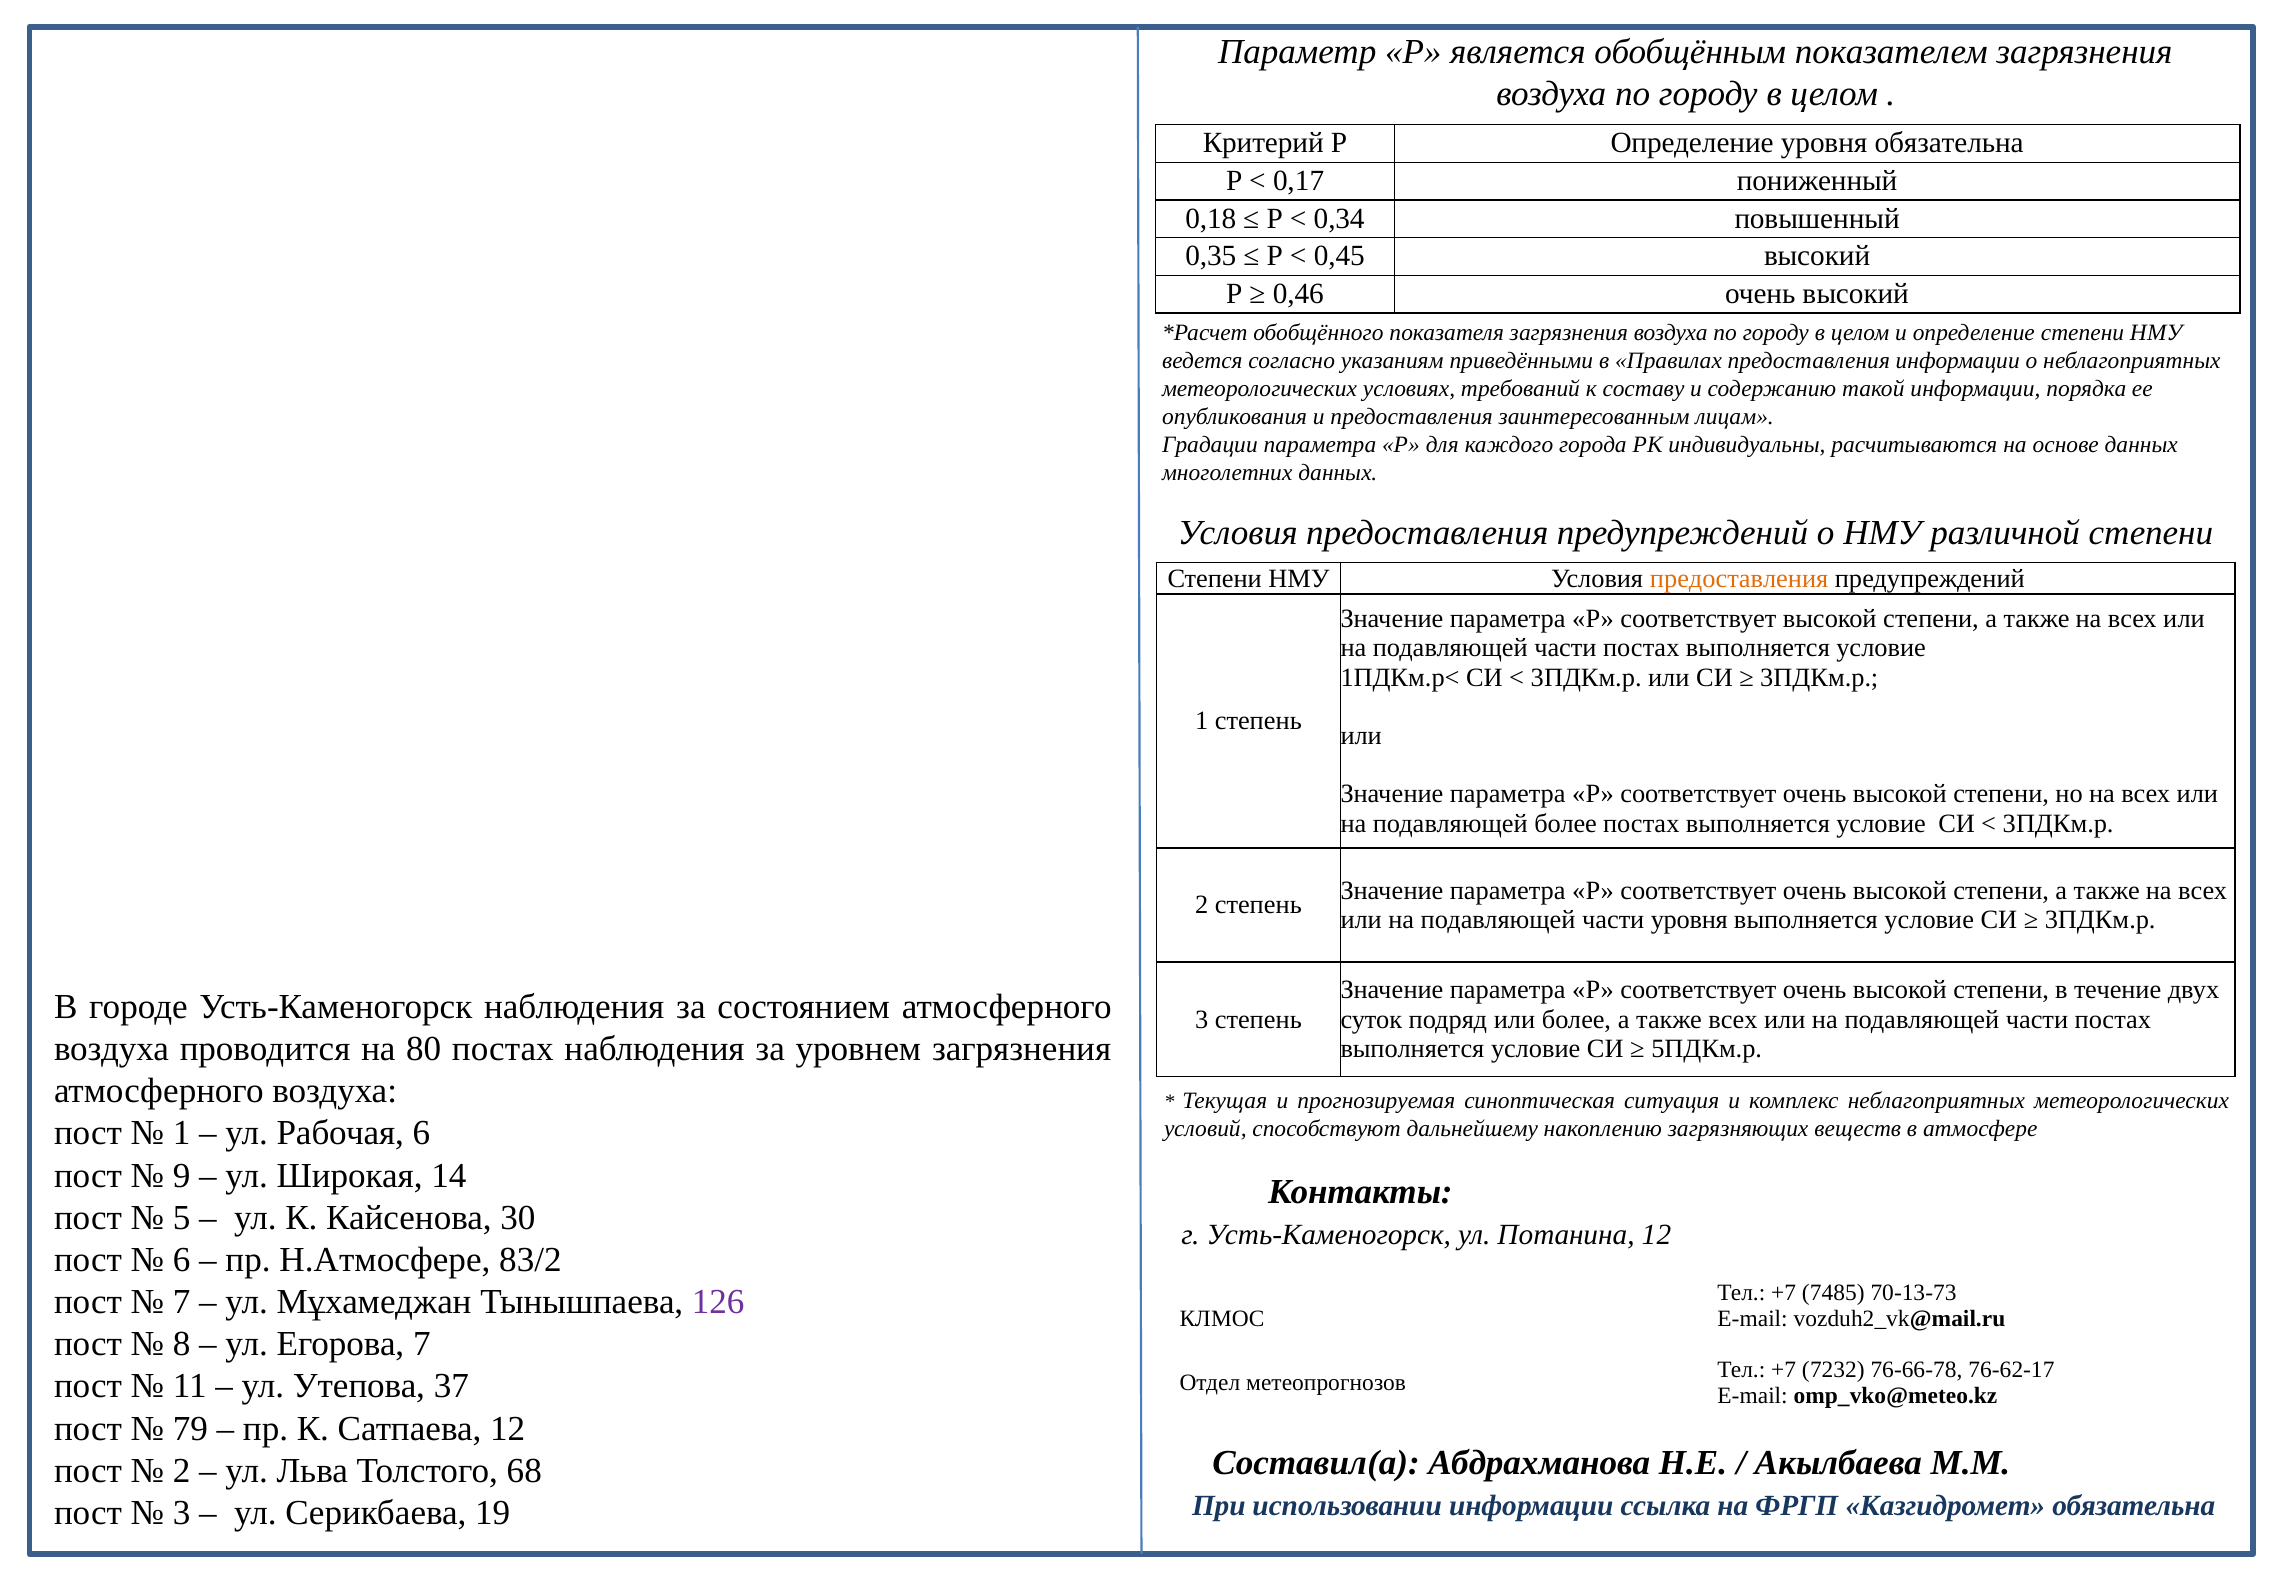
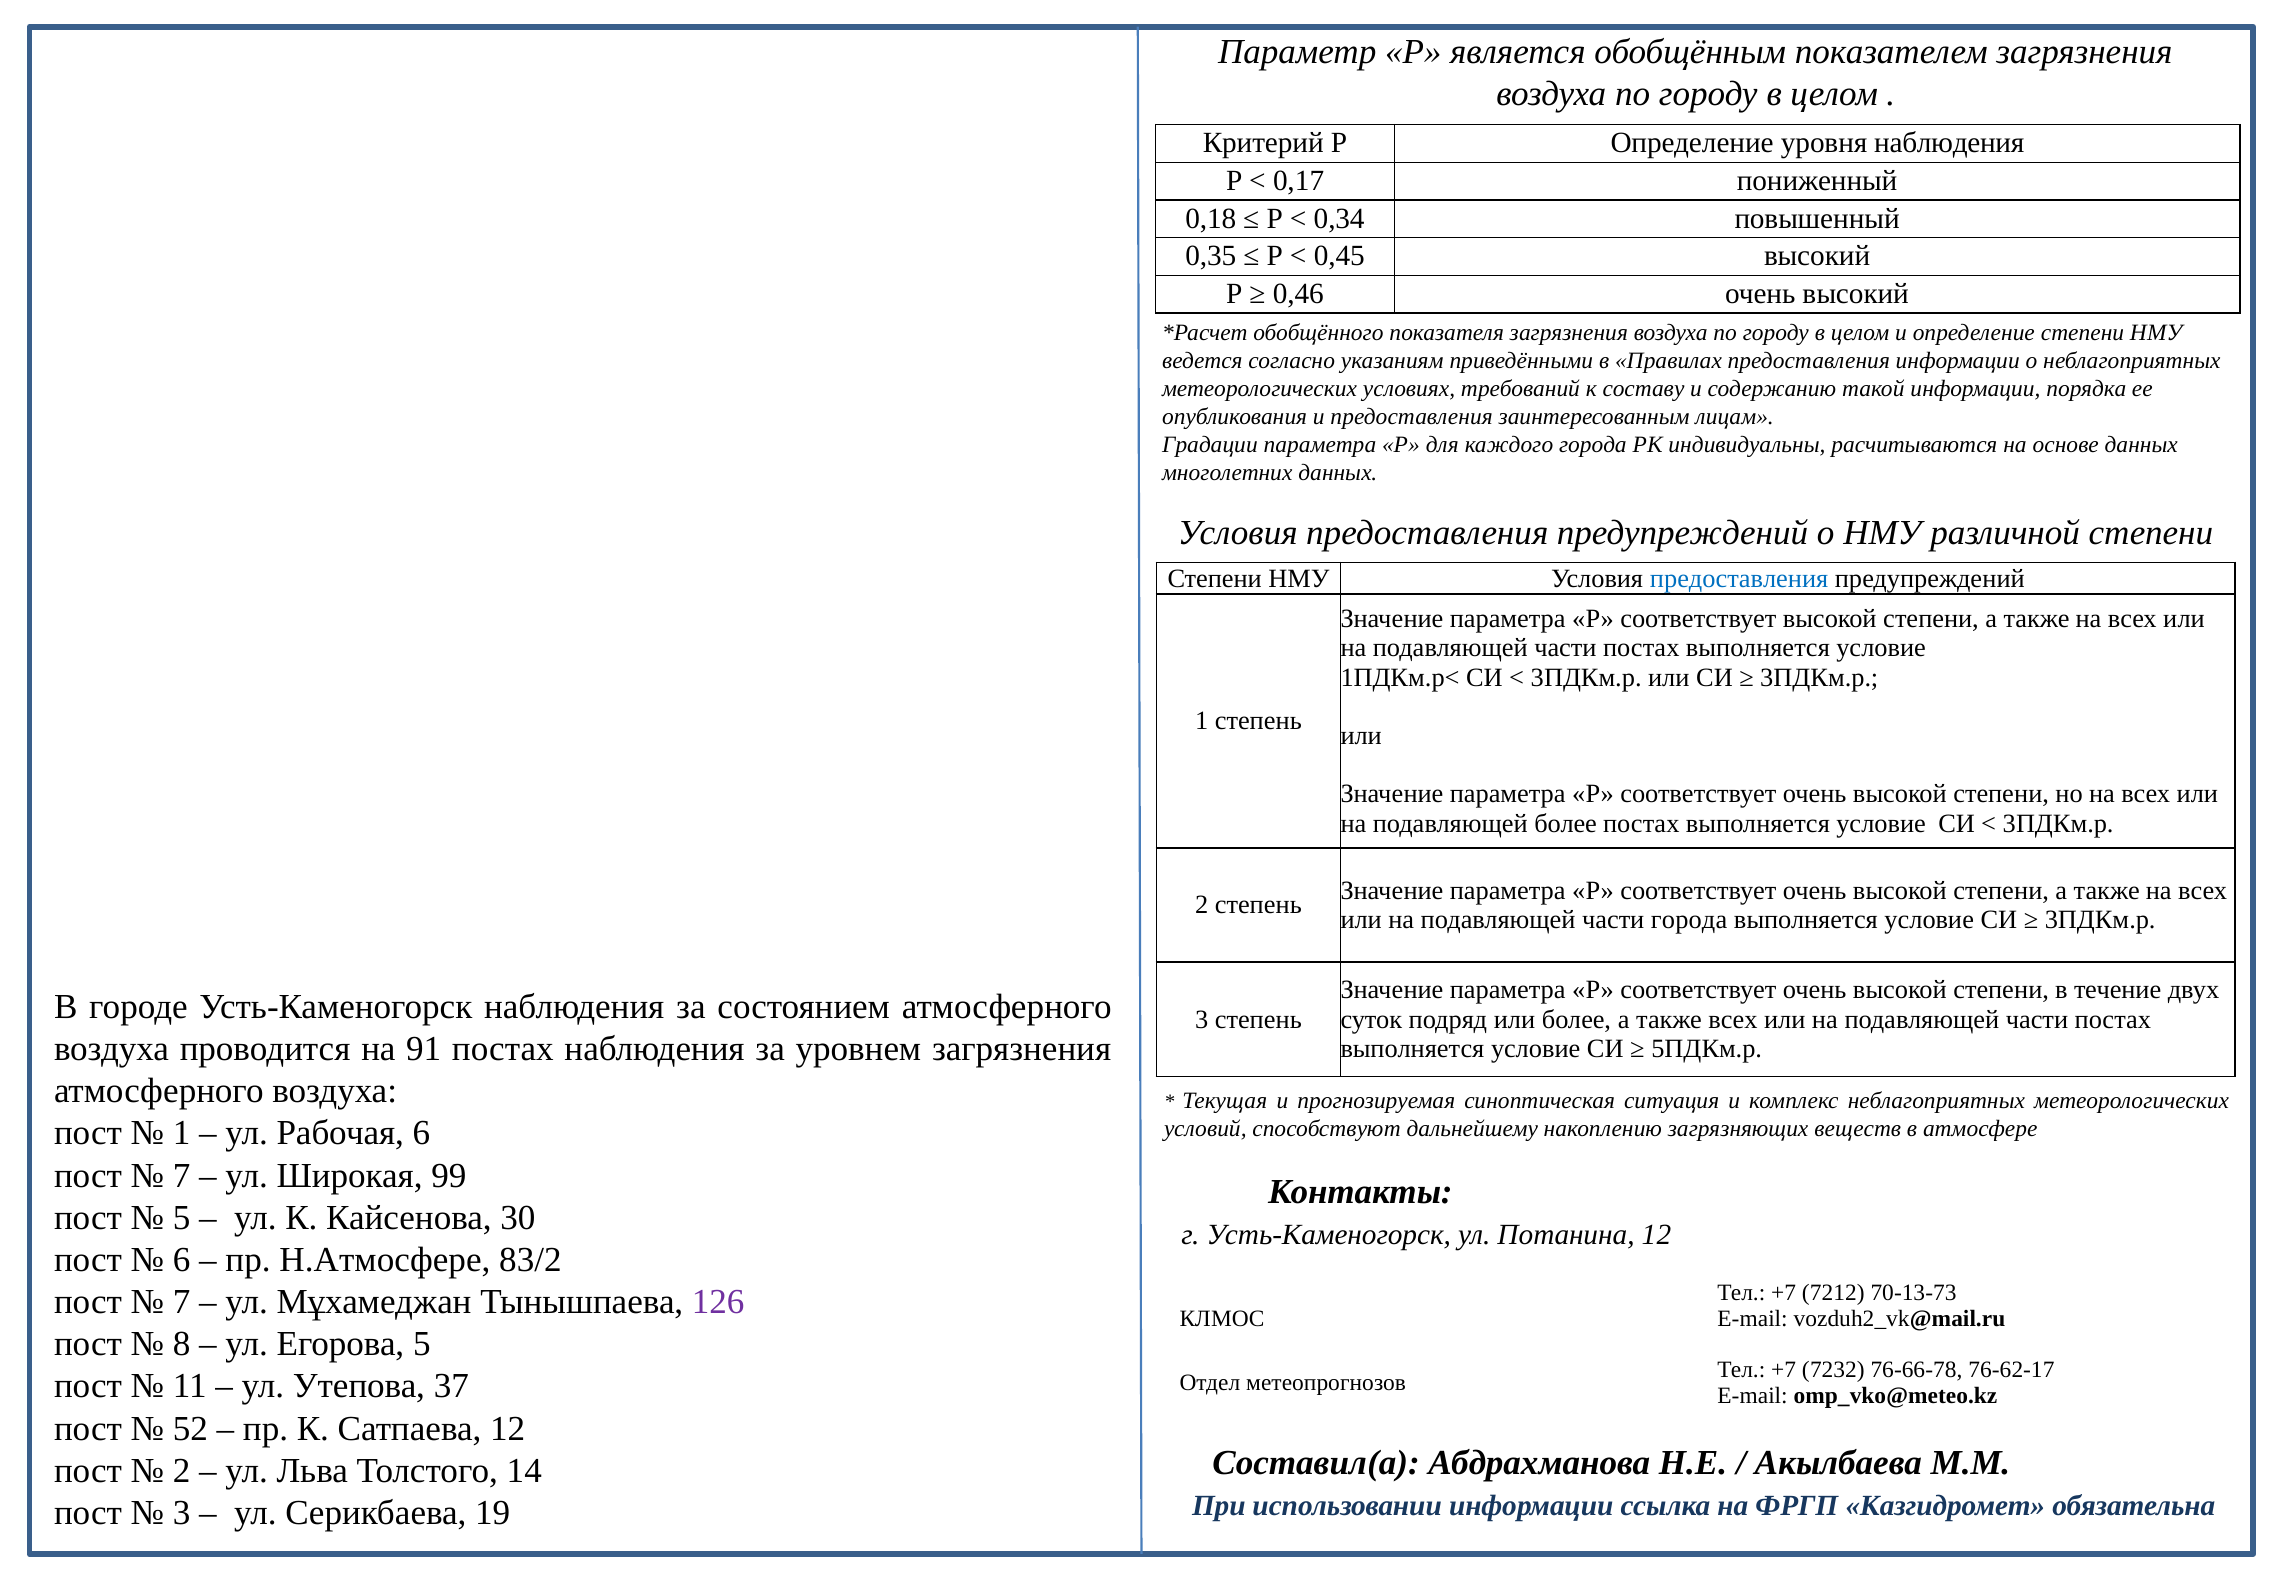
уровня обязательна: обязательна -> наблюдения
предоставления at (1739, 578) colour: orange -> blue
части уровня: уровня -> города
80: 80 -> 91
9 at (182, 1175): 9 -> 7
14: 14 -> 99
7485: 7485 -> 7212
Егорова 7: 7 -> 5
79: 79 -> 52
68: 68 -> 14
